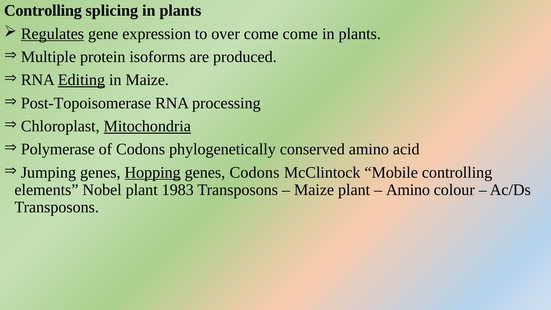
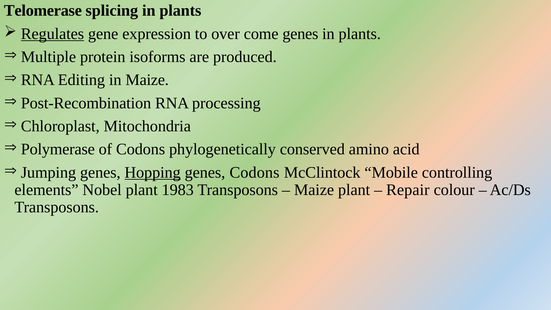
Controlling at (43, 11): Controlling -> Telomerase
come come: come -> genes
Editing underline: present -> none
Post-Topoisomerase: Post-Topoisomerase -> Post-Recombination
Mitochondria underline: present -> none
Amino at (408, 190): Amino -> Repair
